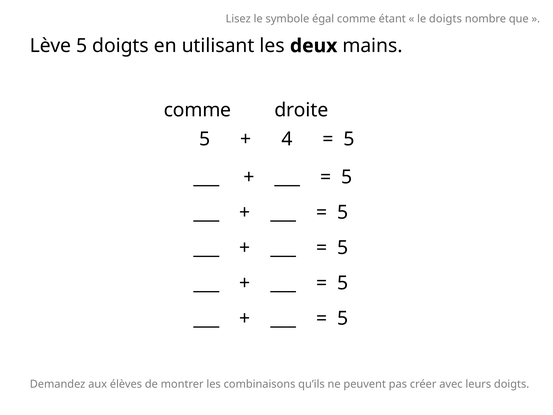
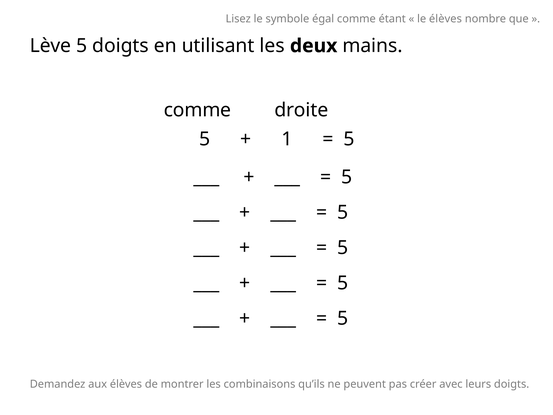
le doigts: doigts -> élèves
4: 4 -> 1
